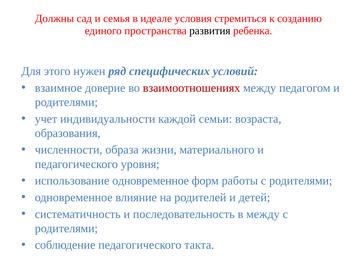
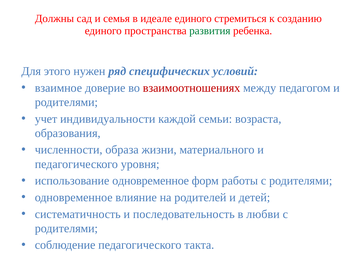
идеале условия: условия -> единого
развития colour: black -> green
в между: между -> любви
